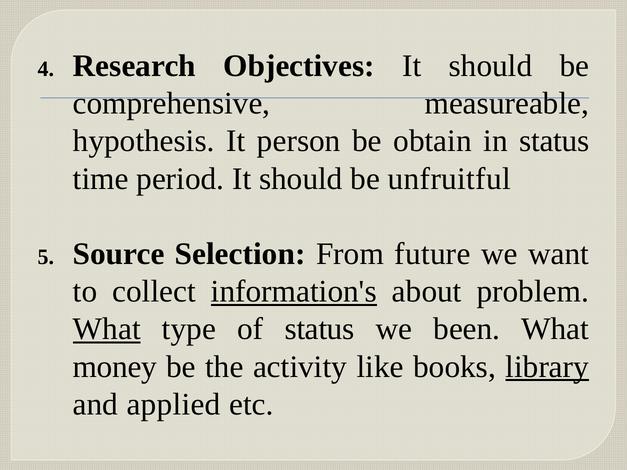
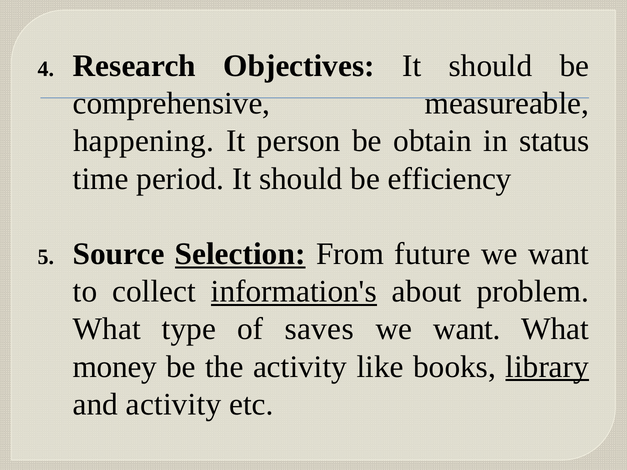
hypothesis: hypothesis -> happening
unfruitful: unfruitful -> efficiency
Selection underline: none -> present
What at (107, 329) underline: present -> none
of status: status -> saves
been at (467, 329): been -> want
and applied: applied -> activity
